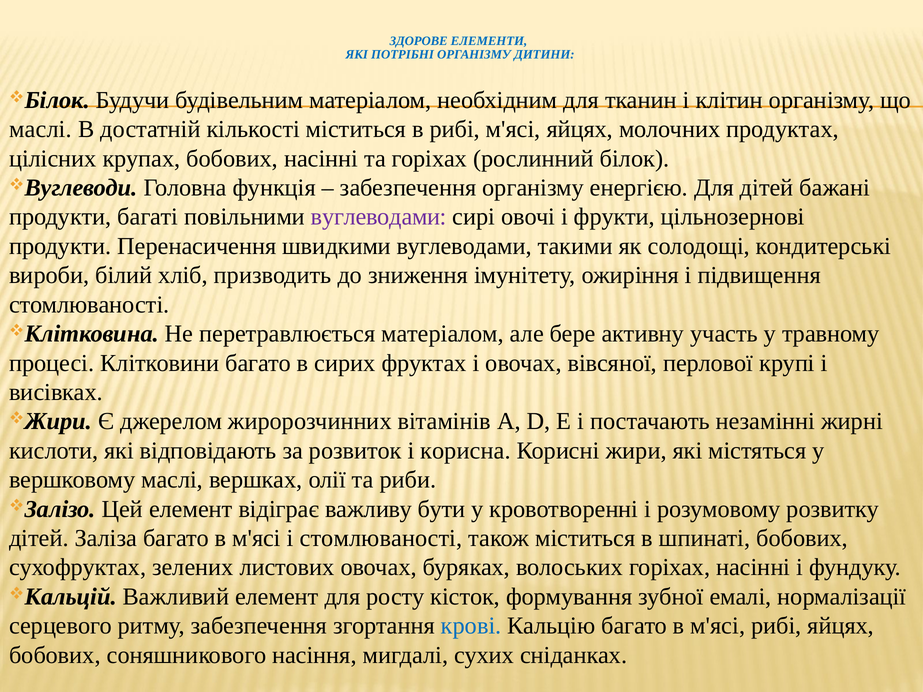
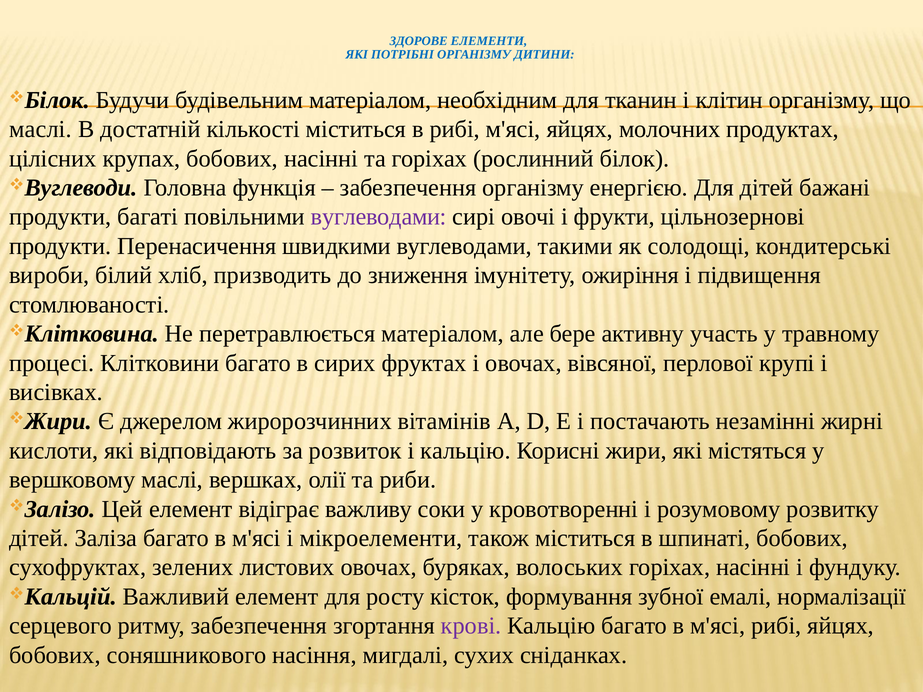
і корисна: корисна -> кальцію
бути: бути -> соки
і стомлюваності: стомлюваності -> мікроелементи
крові colour: blue -> purple
